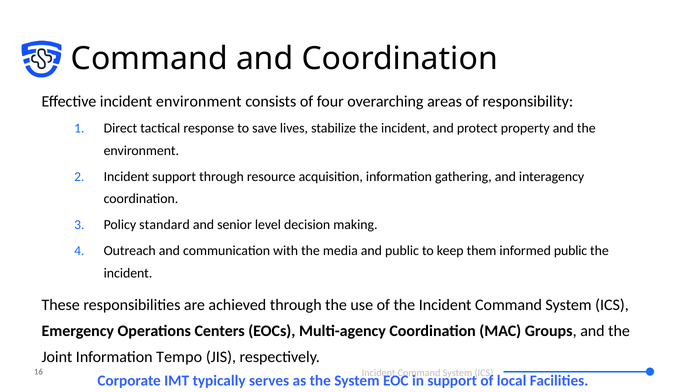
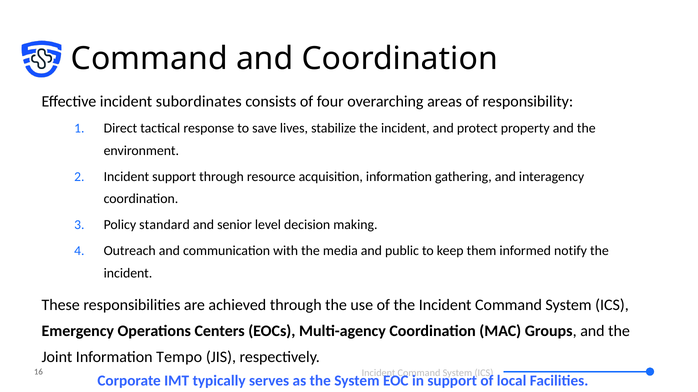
incident environment: environment -> subordinates
informed public: public -> notify
